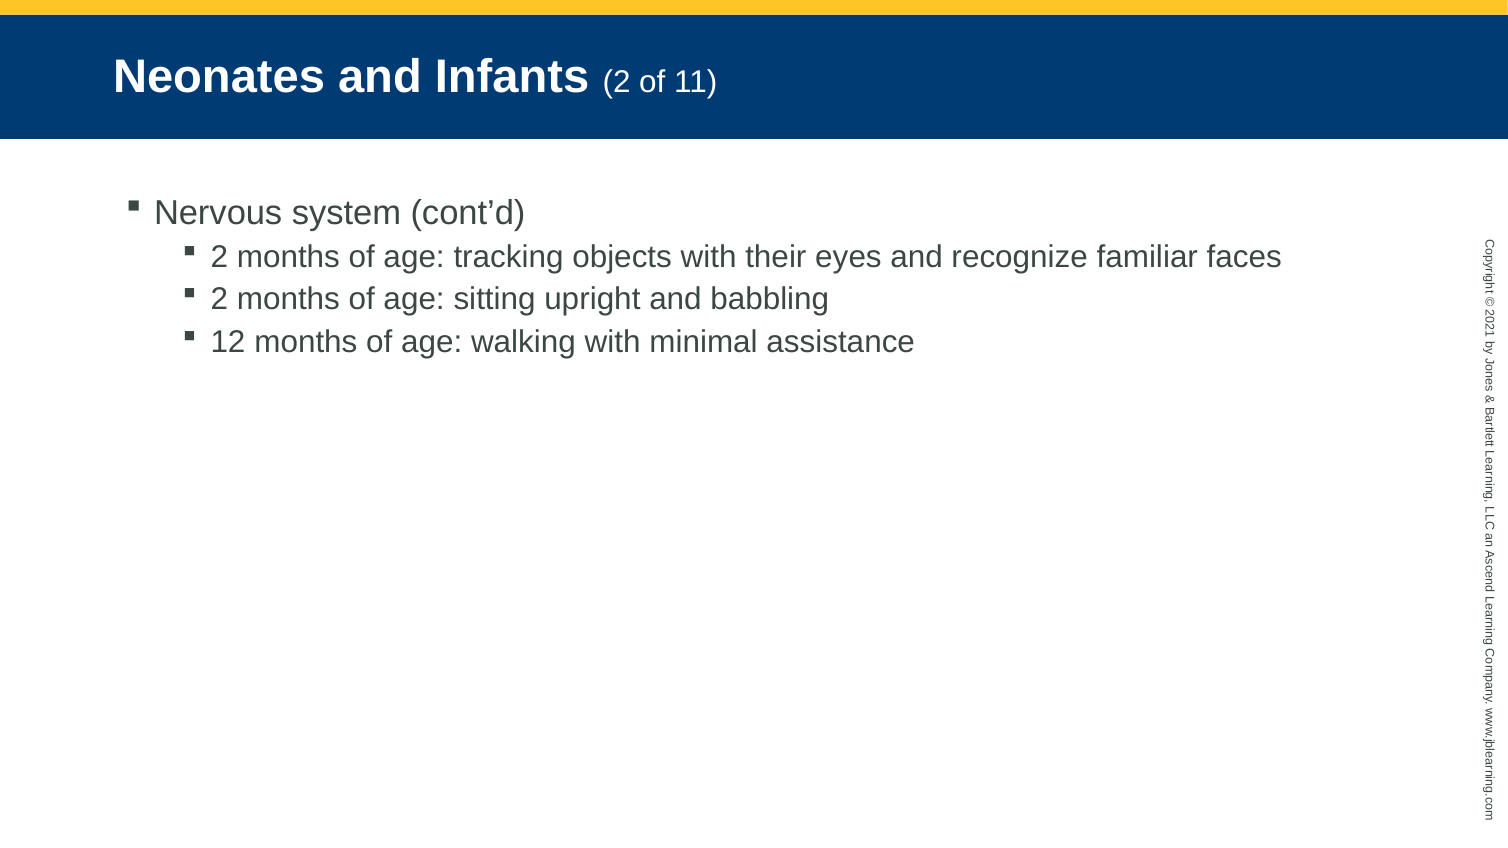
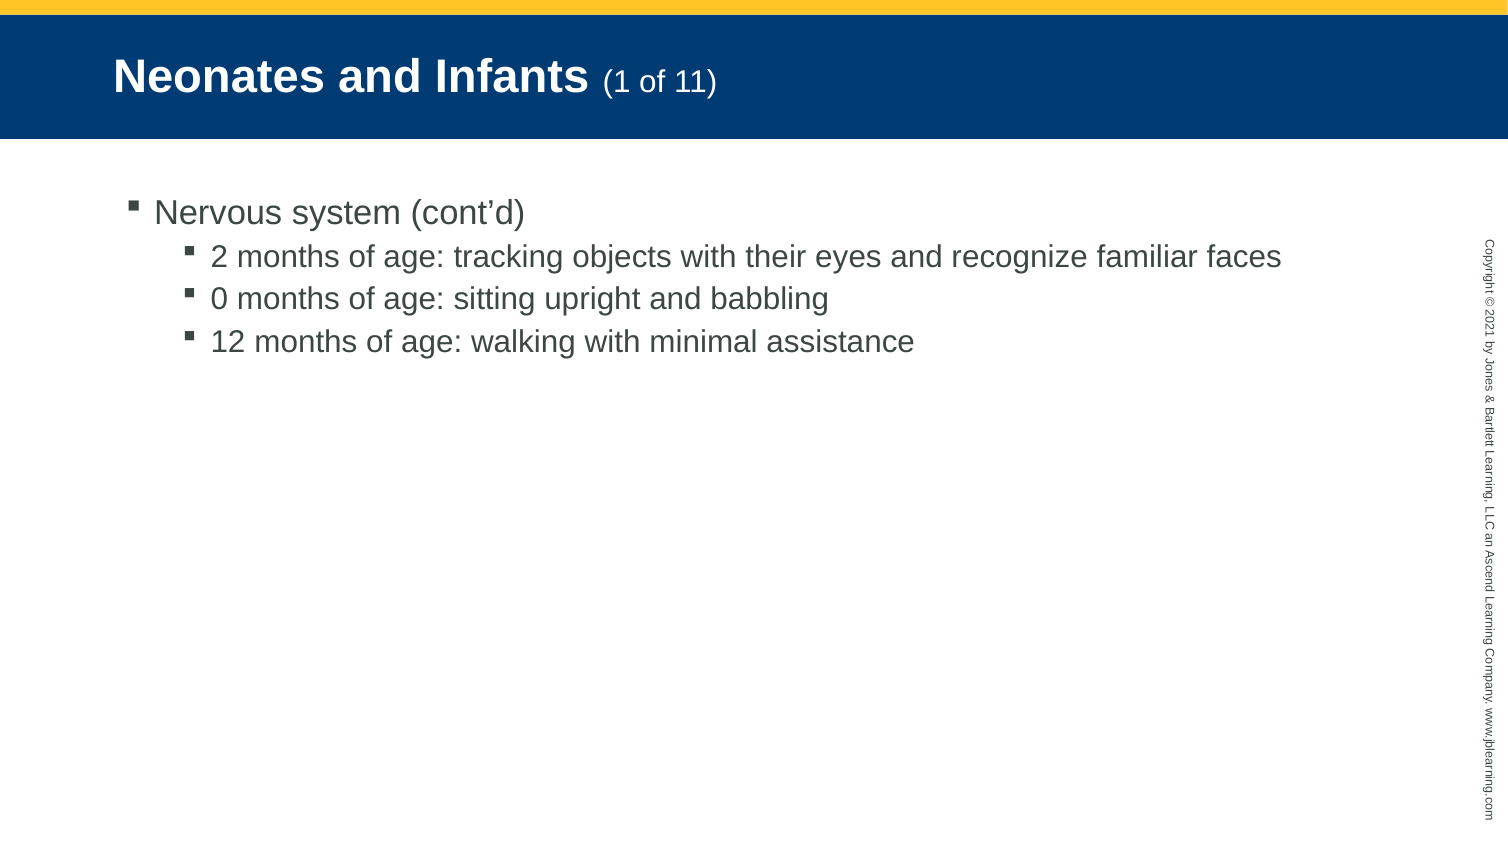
Infants 2: 2 -> 1
2 at (219, 300): 2 -> 0
